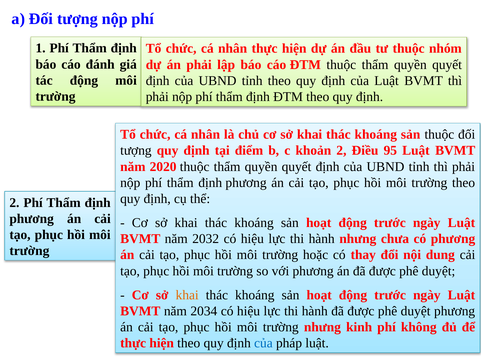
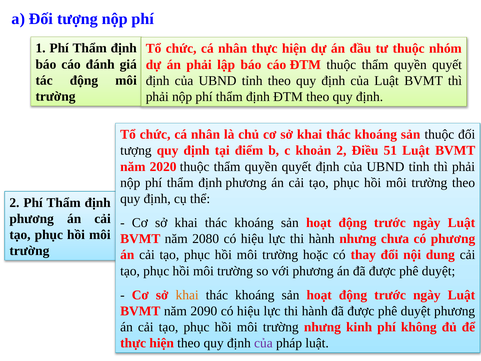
95: 95 -> 51
2032: 2032 -> 2080
2034: 2034 -> 2090
của at (263, 343) colour: blue -> purple
